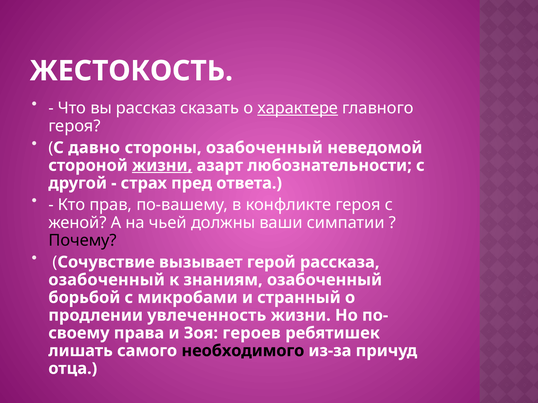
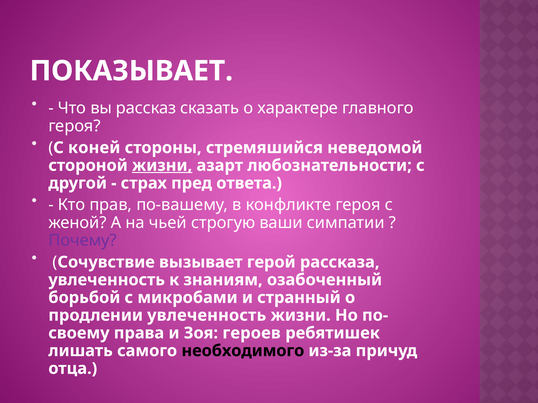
ЖЕСТОКОСТЬ: ЖЕСТОКОСТЬ -> ПОКАЗЫВАЕТ
характере underline: present -> none
давно: давно -> коней
стороны озабоченный: озабоченный -> стремяшийся
должны: должны -> строгую
Почему colour: black -> purple
озабоченный at (107, 280): озабоченный -> увлеченность
